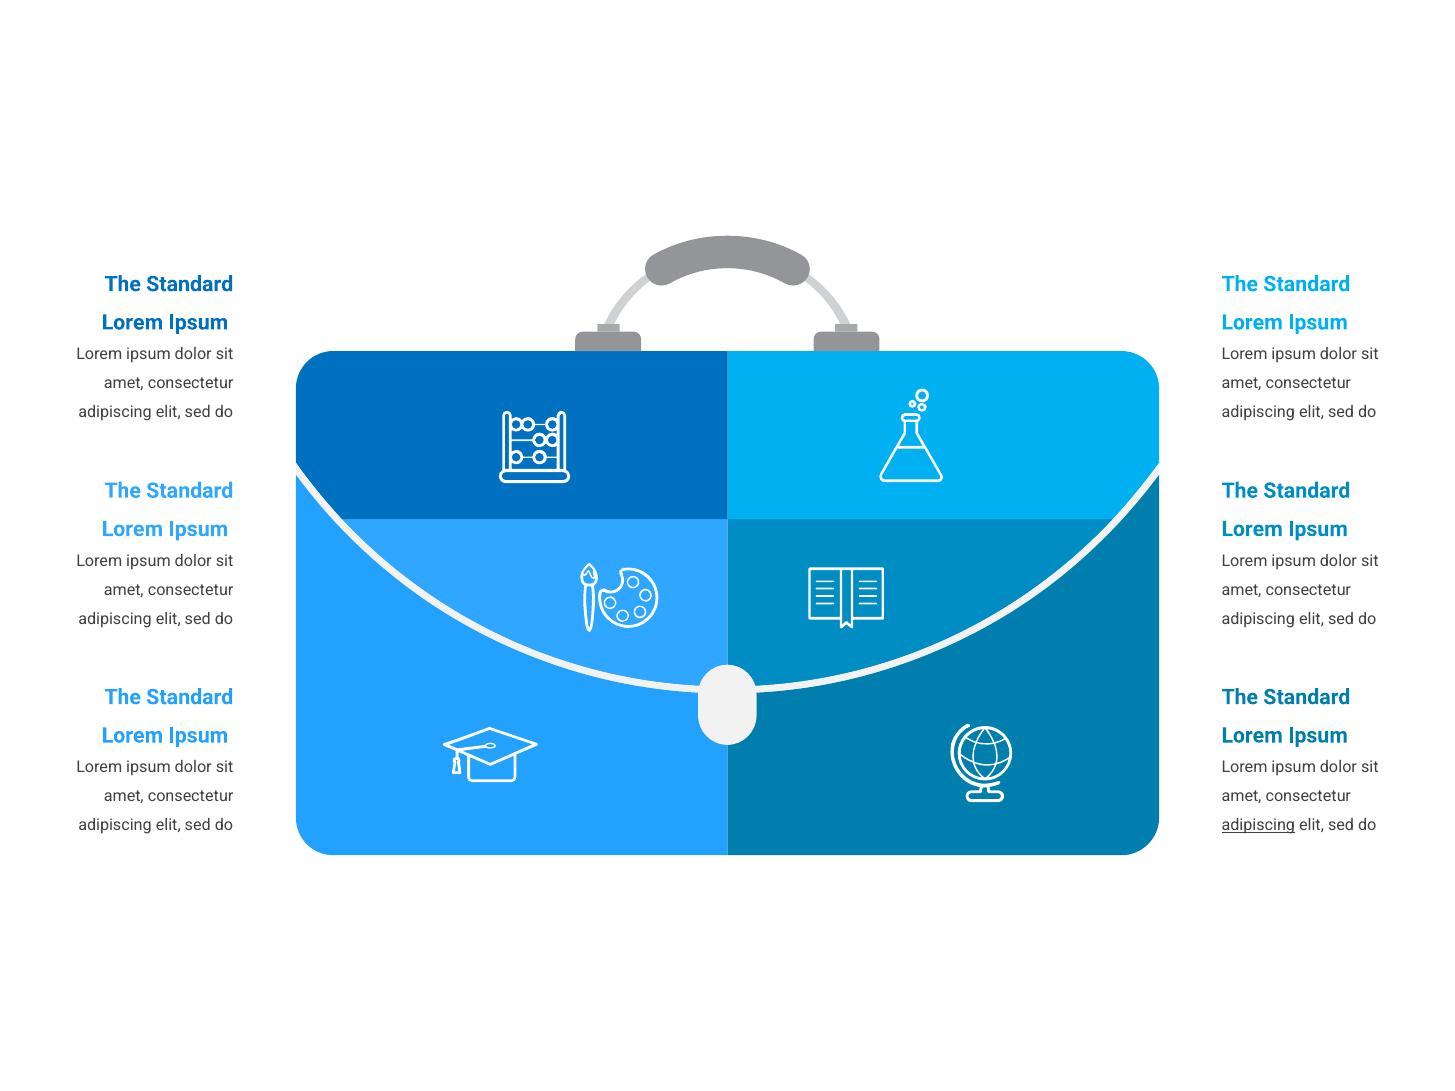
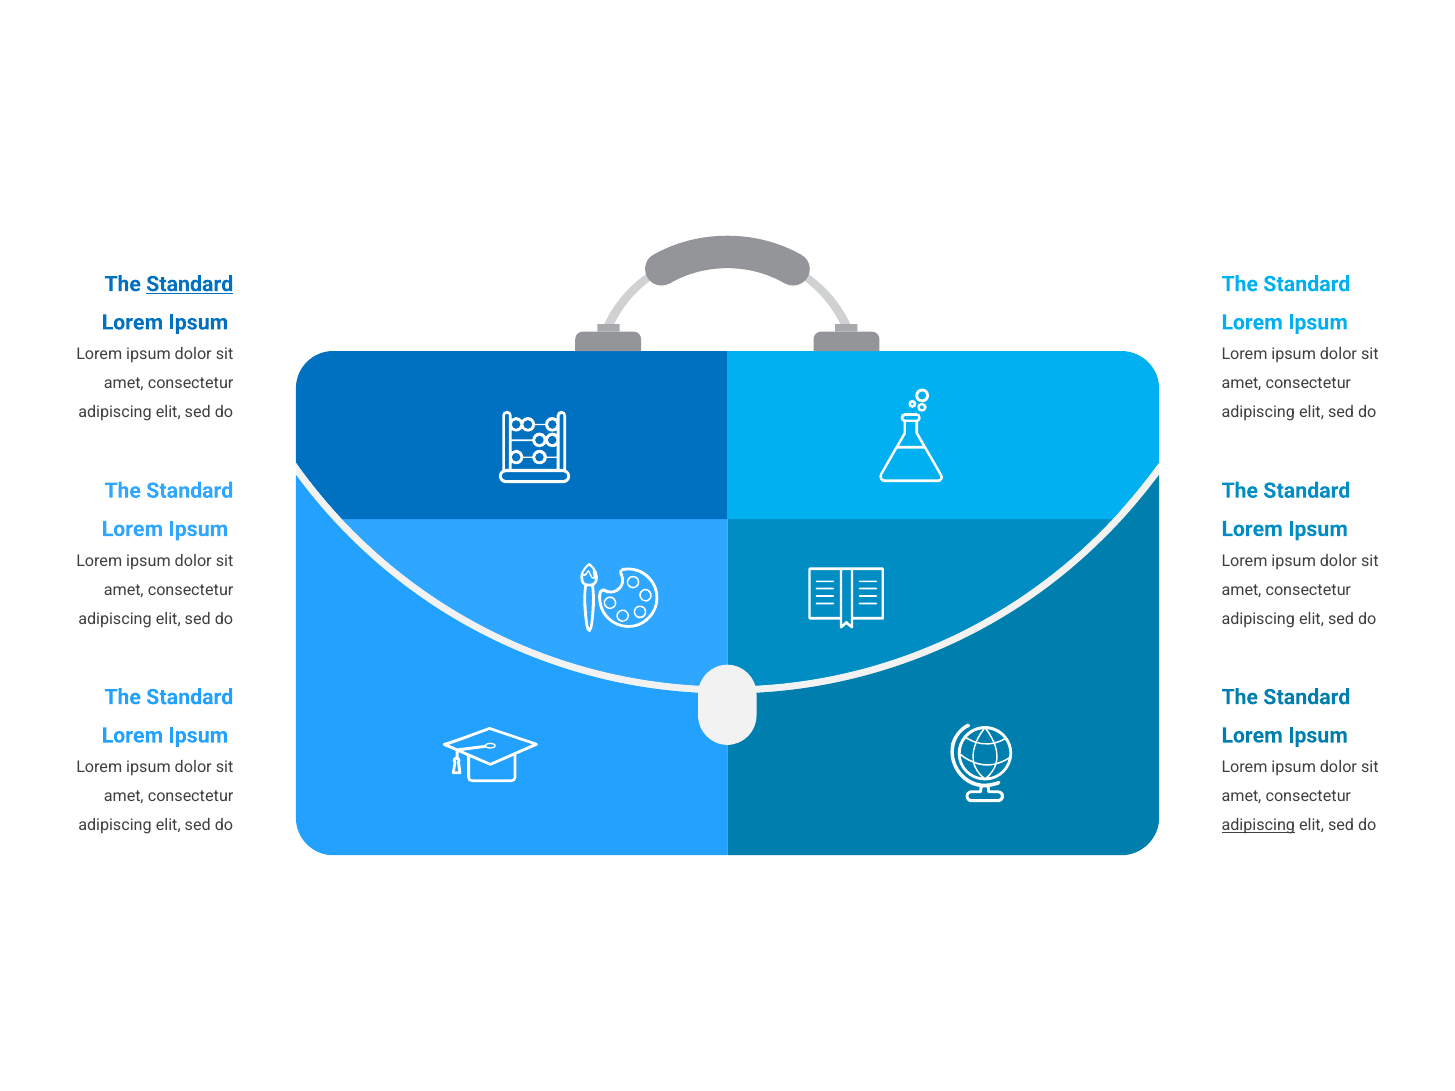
Standard at (190, 284) underline: none -> present
